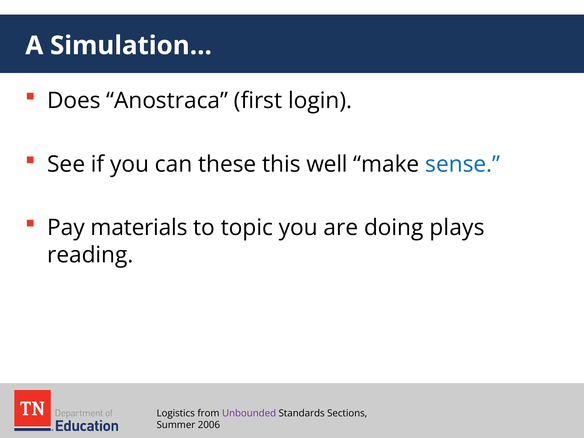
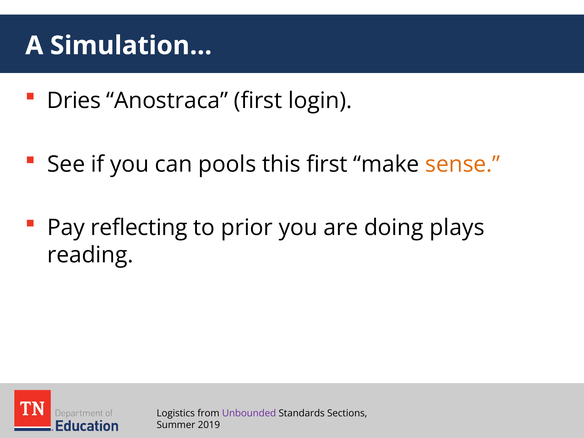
Does: Does -> Dries
these: these -> pools
this well: well -> first
sense colour: blue -> orange
materials: materials -> reflecting
topic: topic -> prior
2006: 2006 -> 2019
